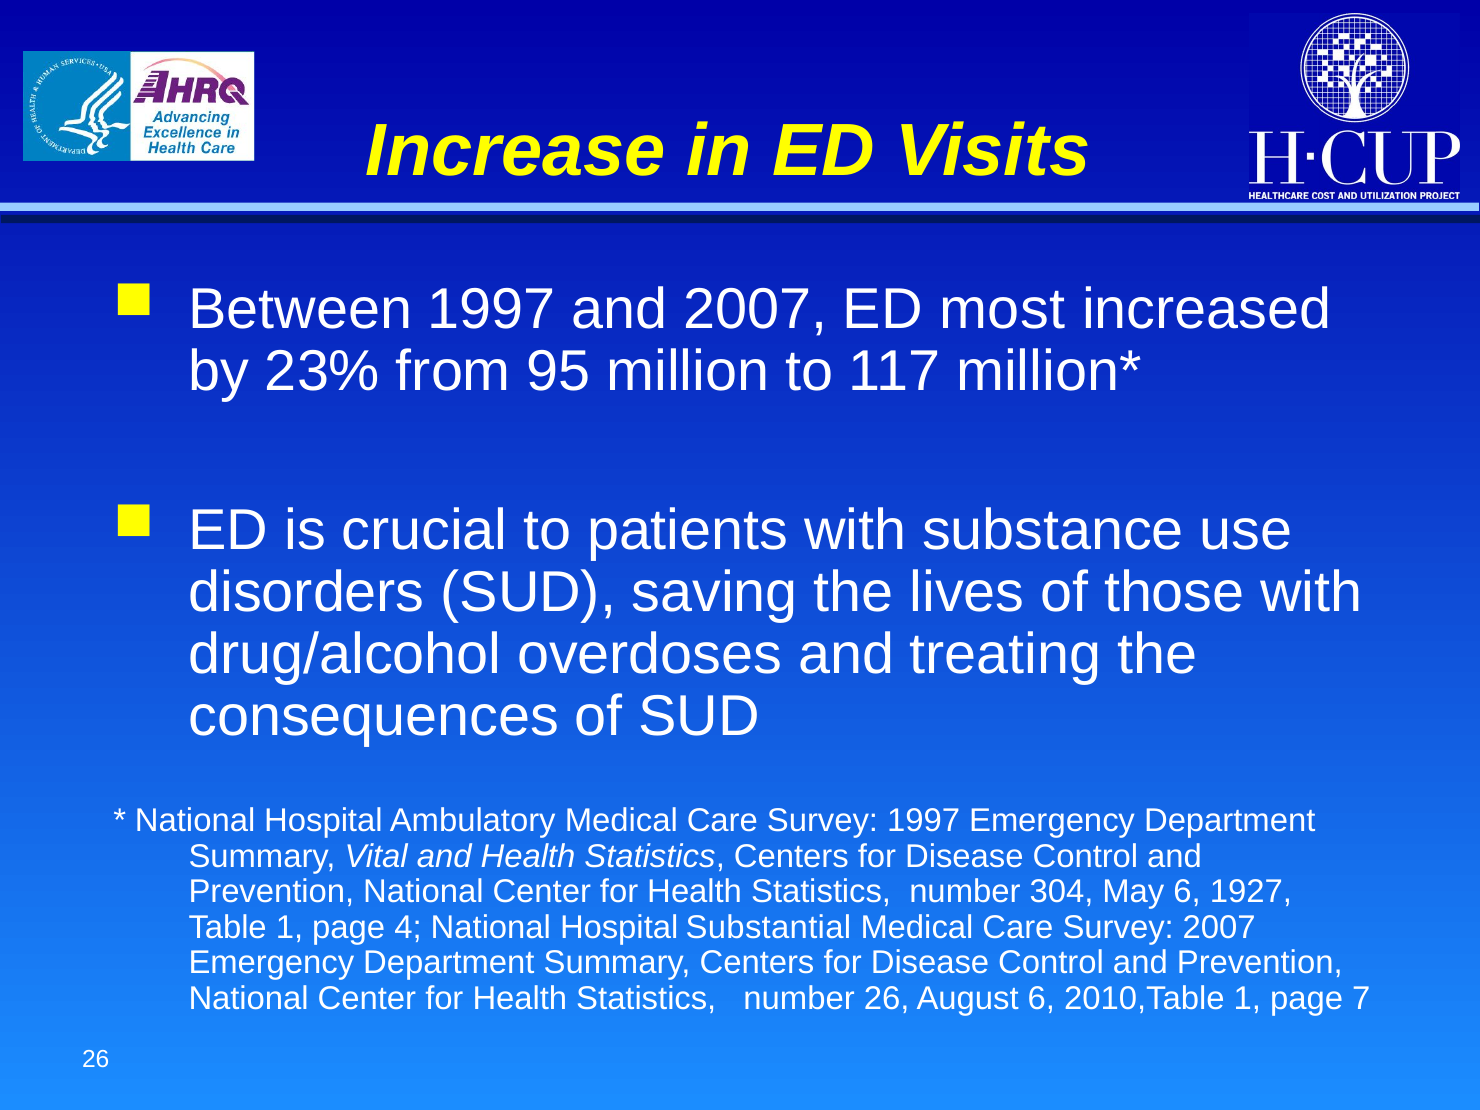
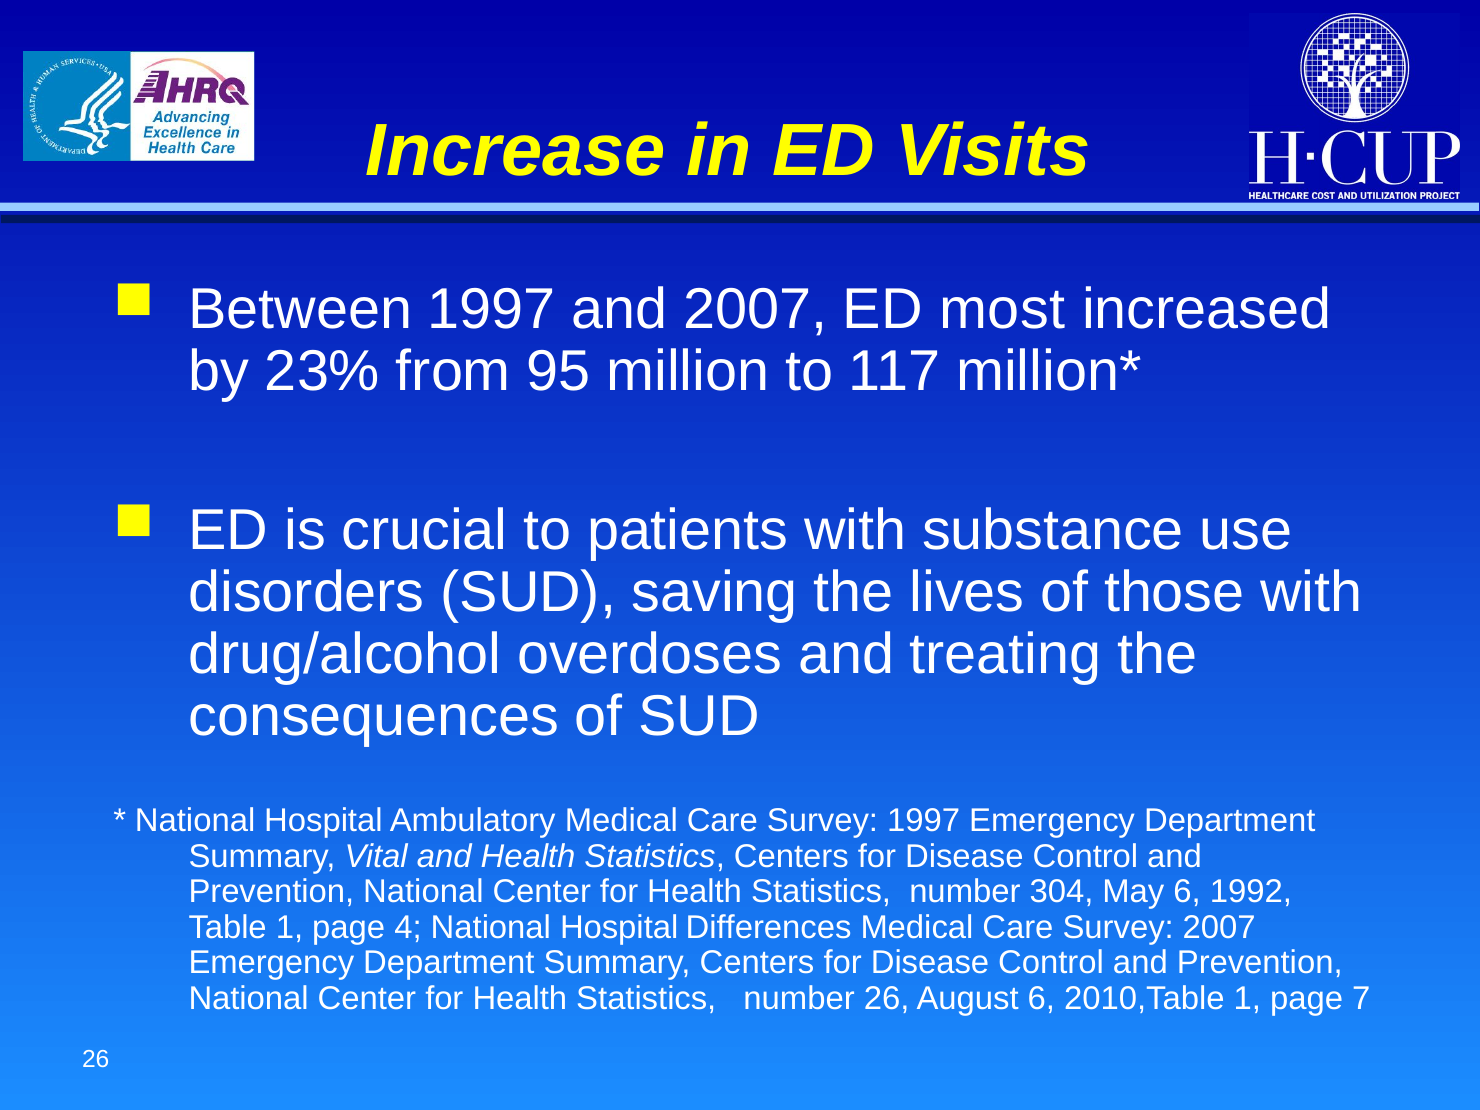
1927: 1927 -> 1992
Substantial: Substantial -> Differences
